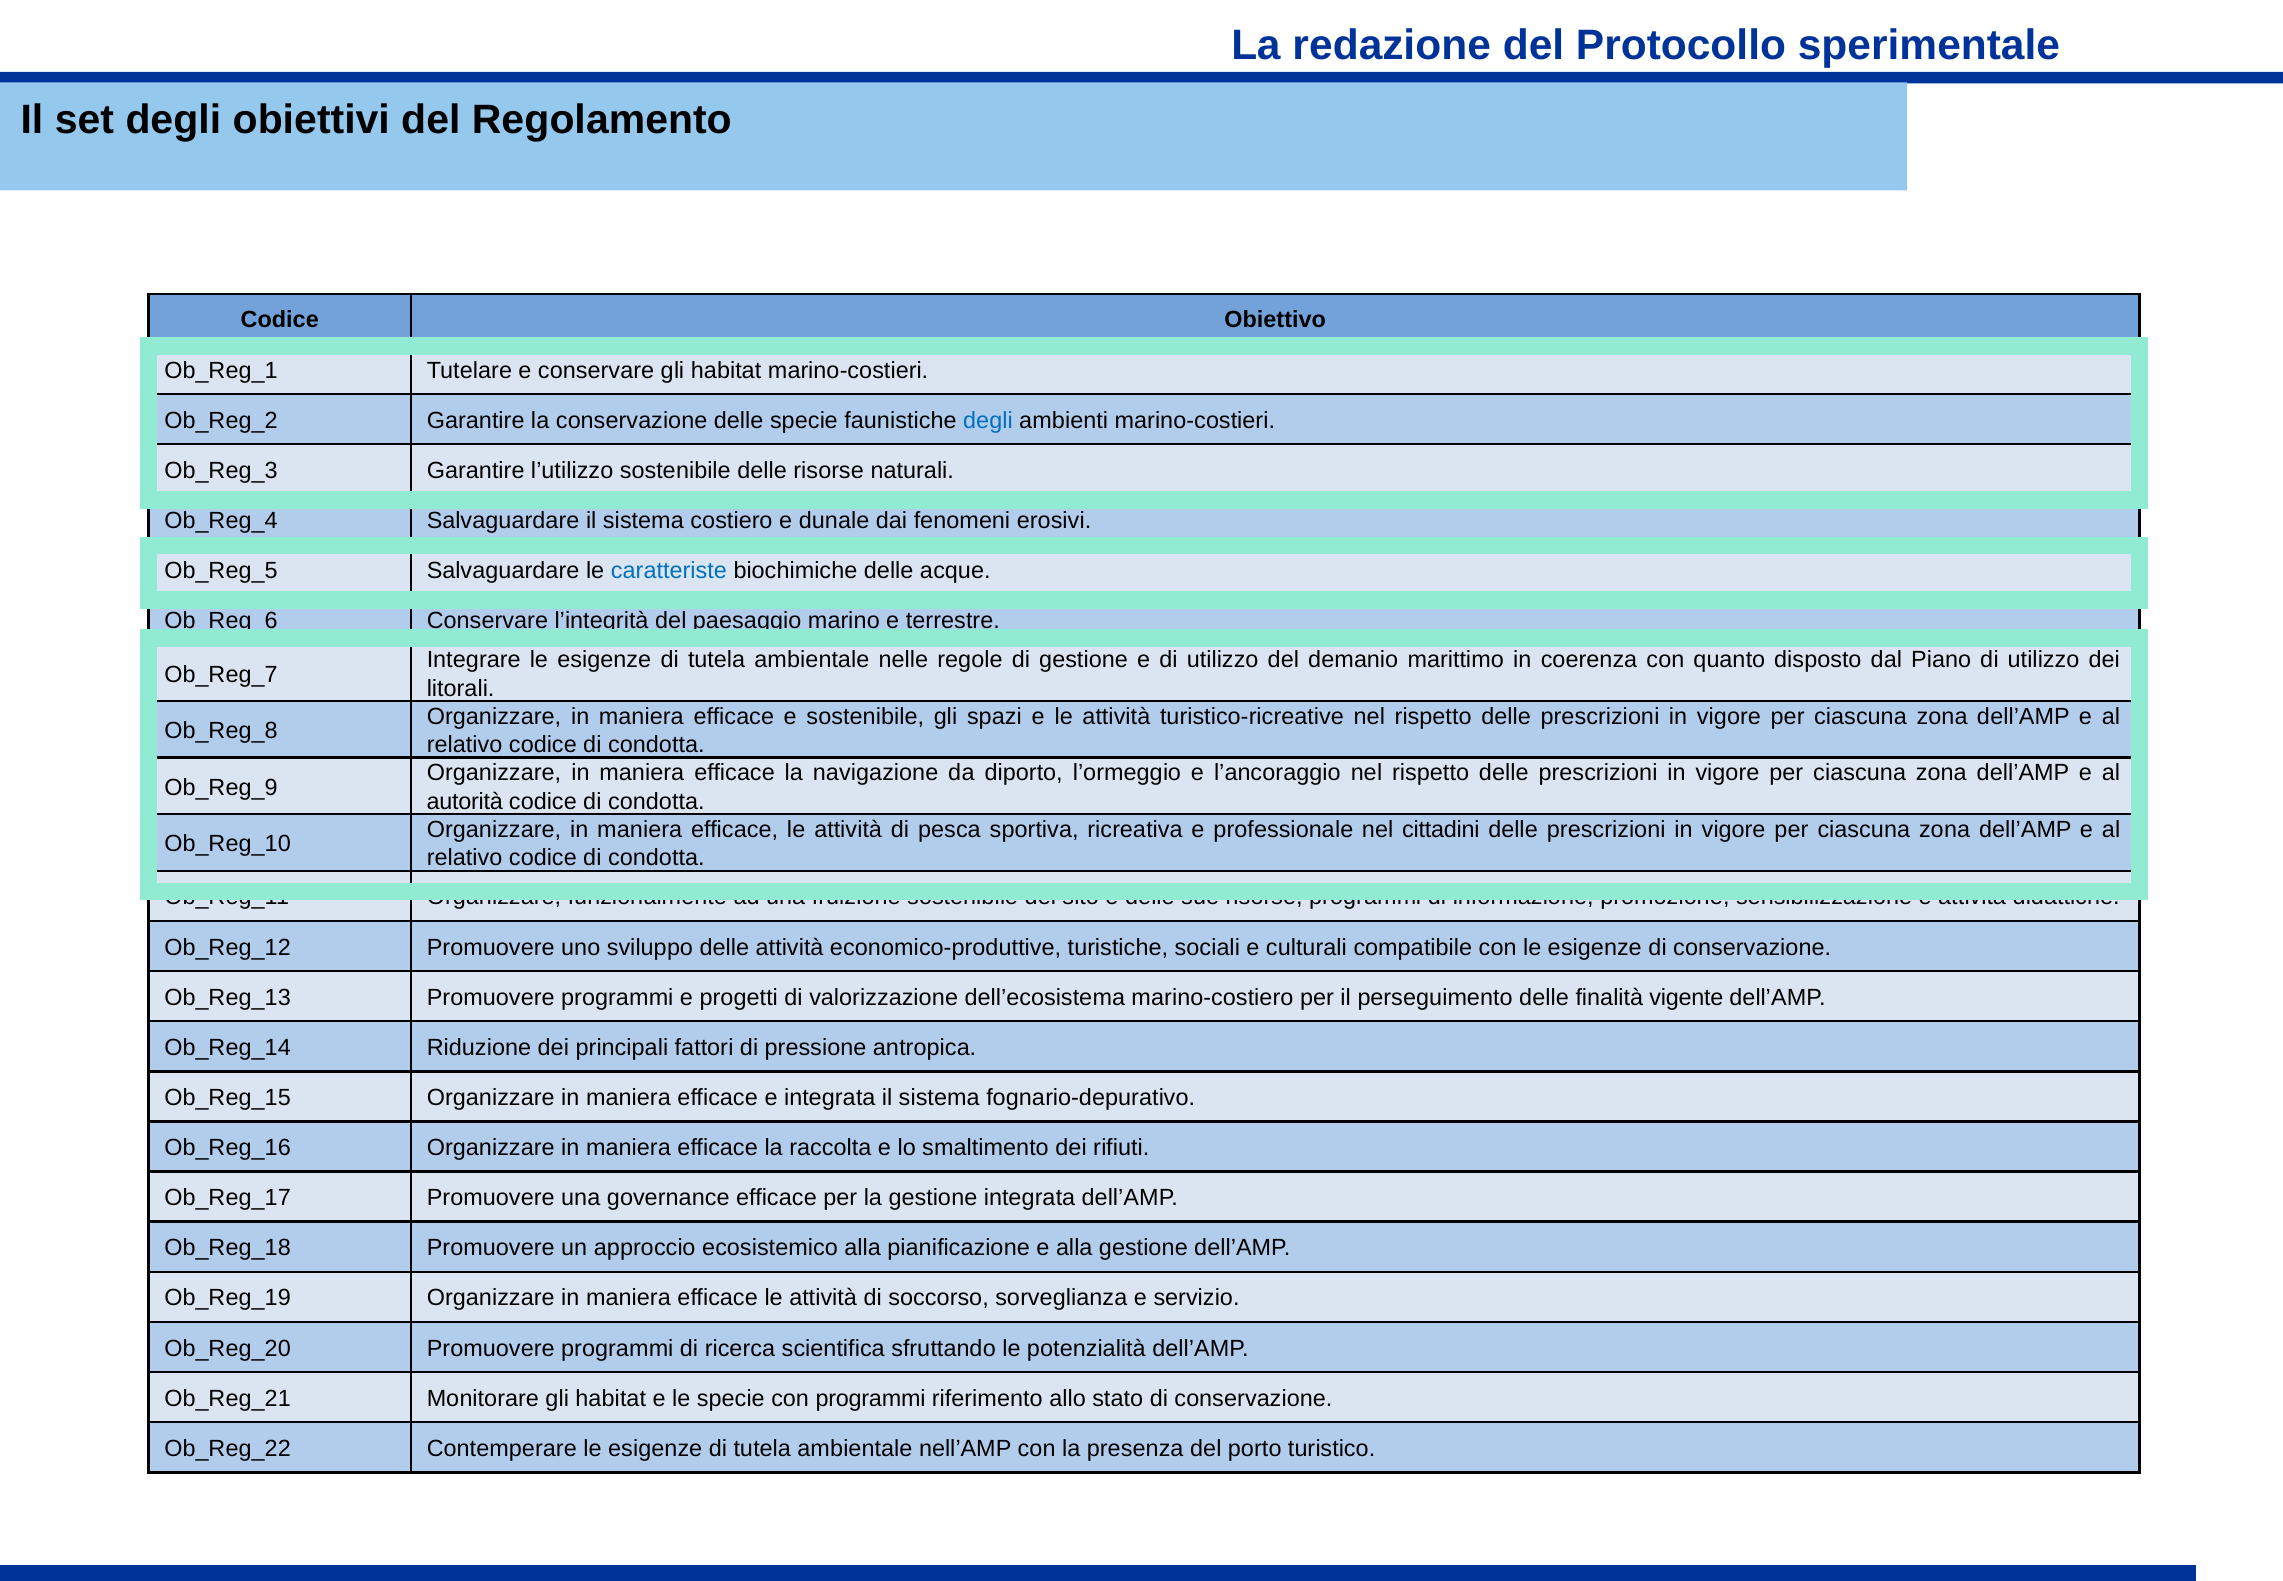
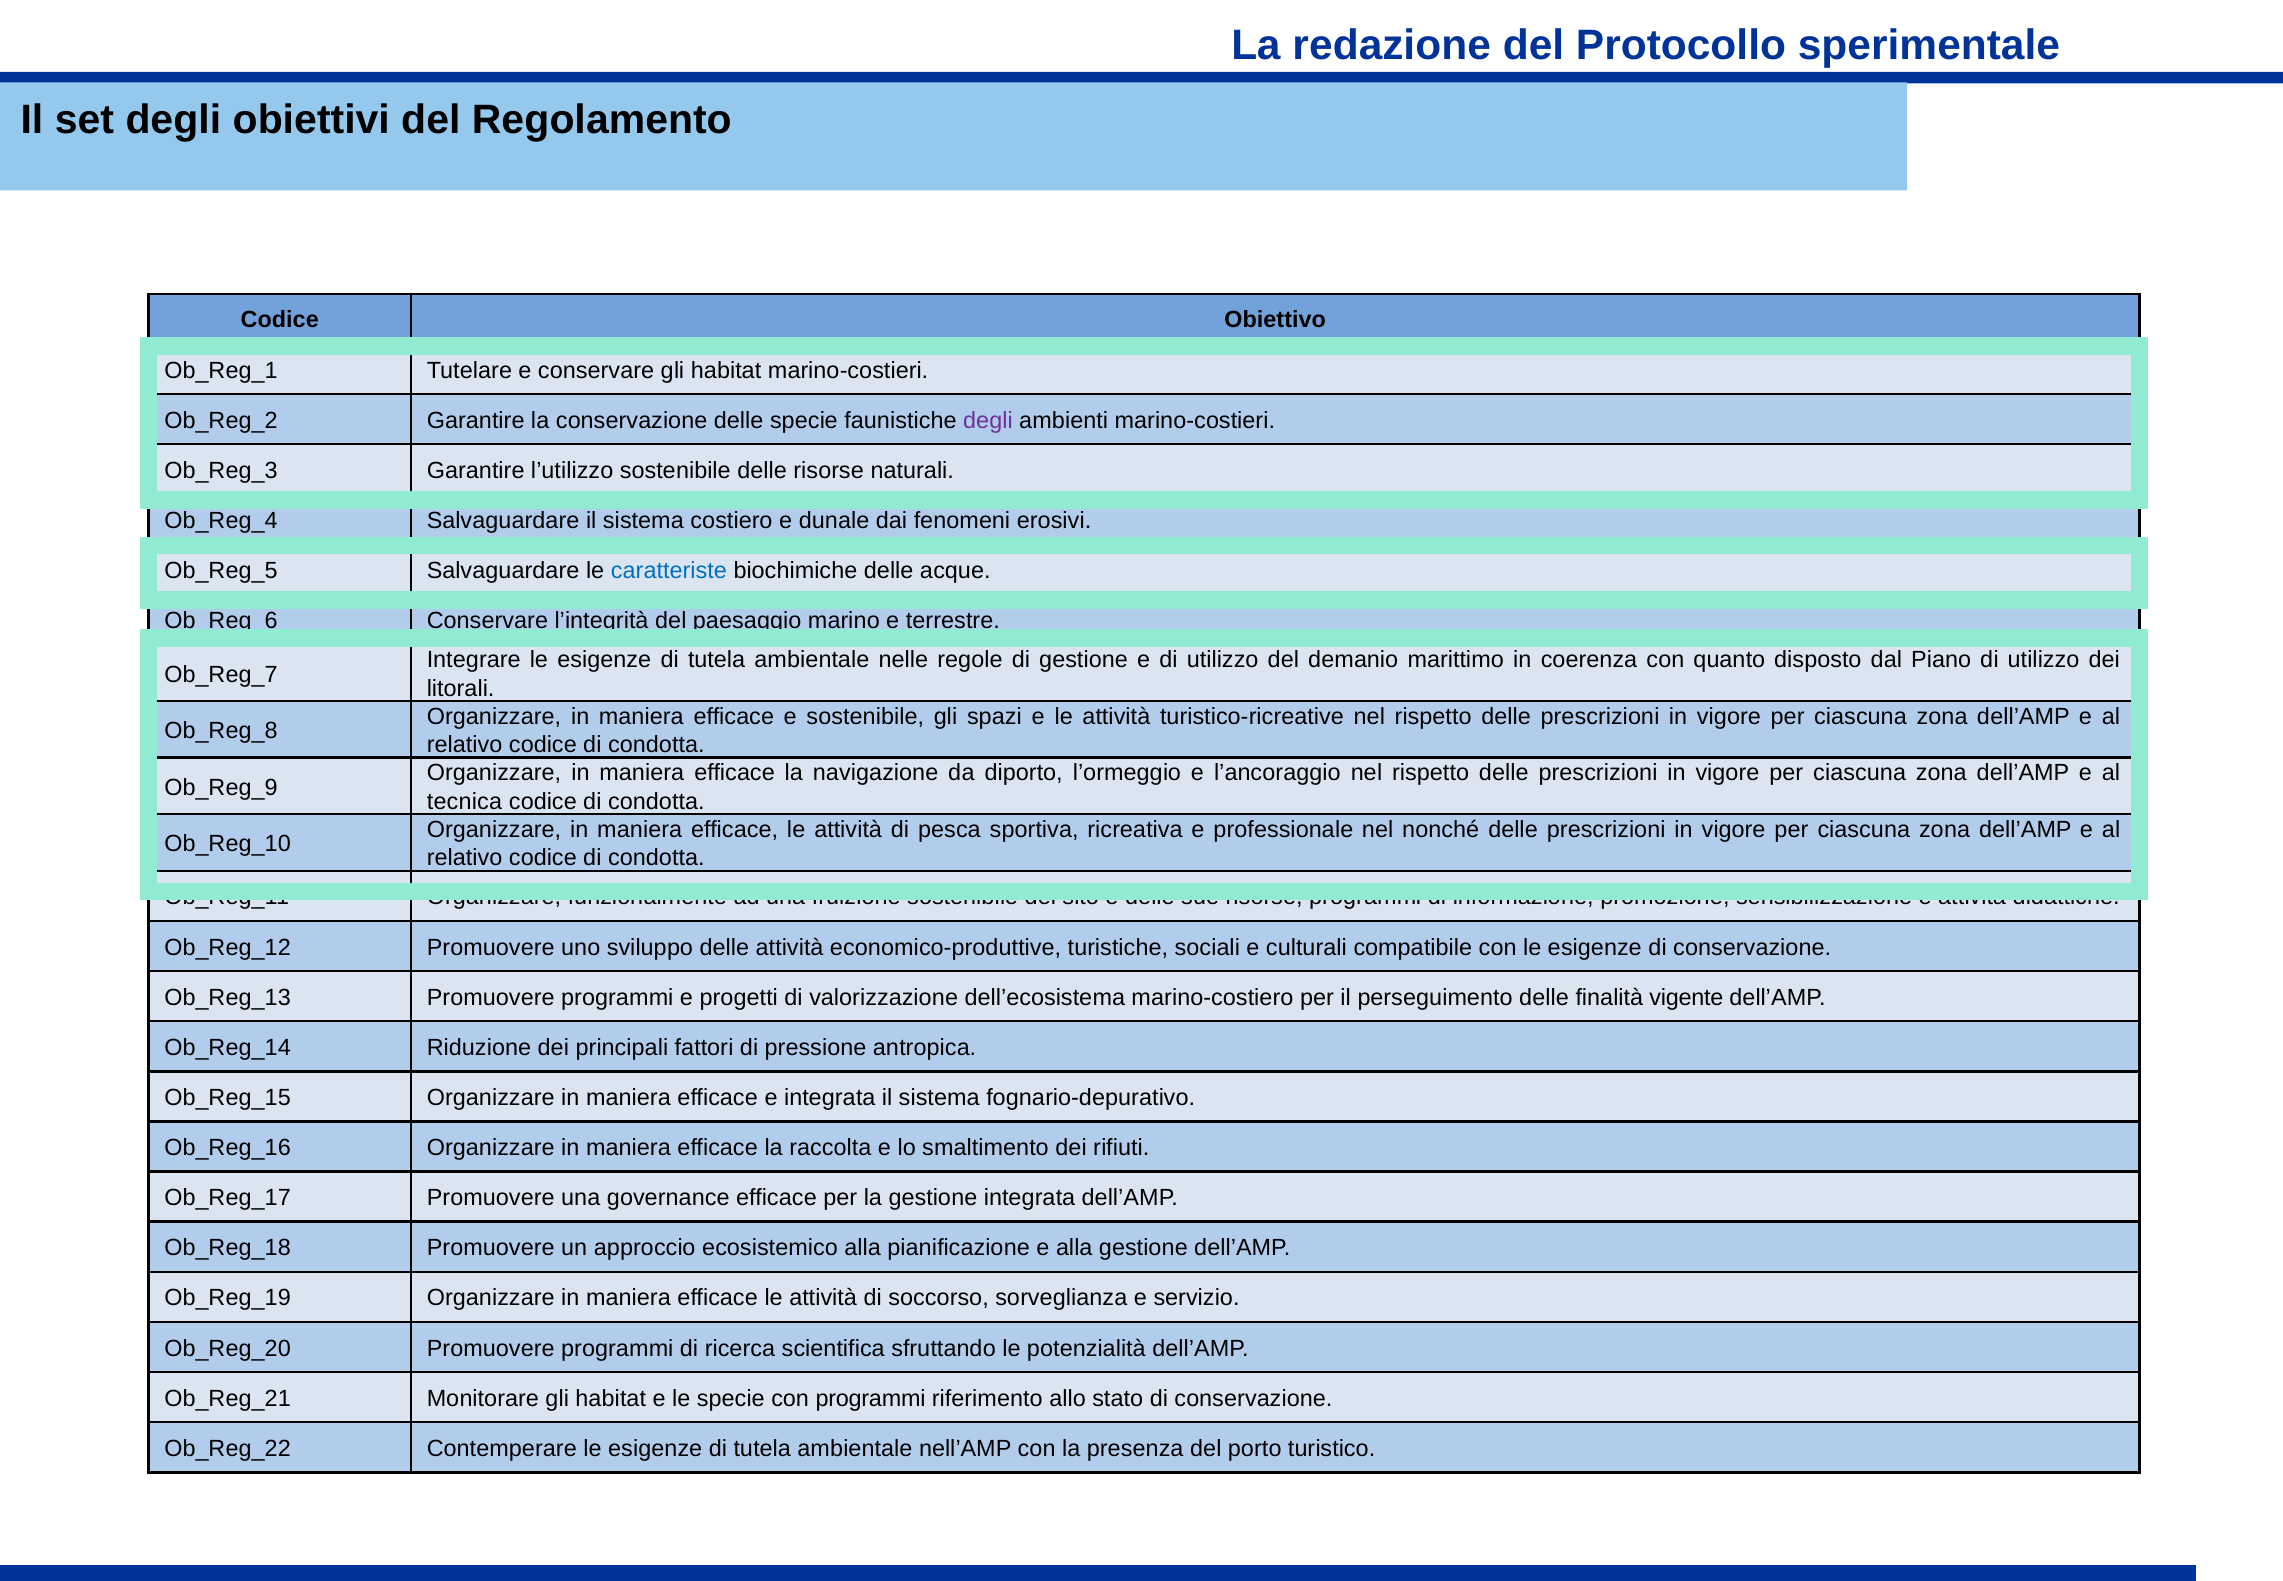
degli at (988, 420) colour: blue -> purple
autorità: autorità -> tecnica
cittadini: cittadini -> nonché
